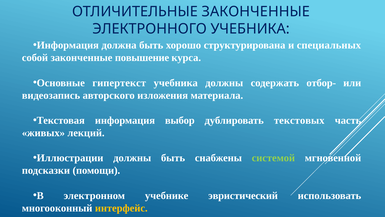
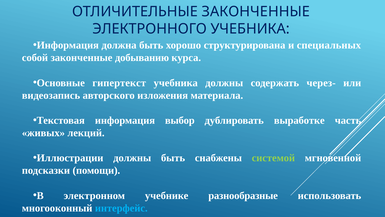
повышение: повышение -> добыванию
отбор-: отбор- -> через-
текстовых: текстовых -> выработке
эвристический: эвристический -> разнообразные
интерфейс colour: yellow -> light blue
